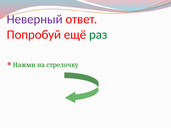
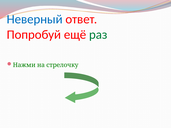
Неверный colour: purple -> blue
